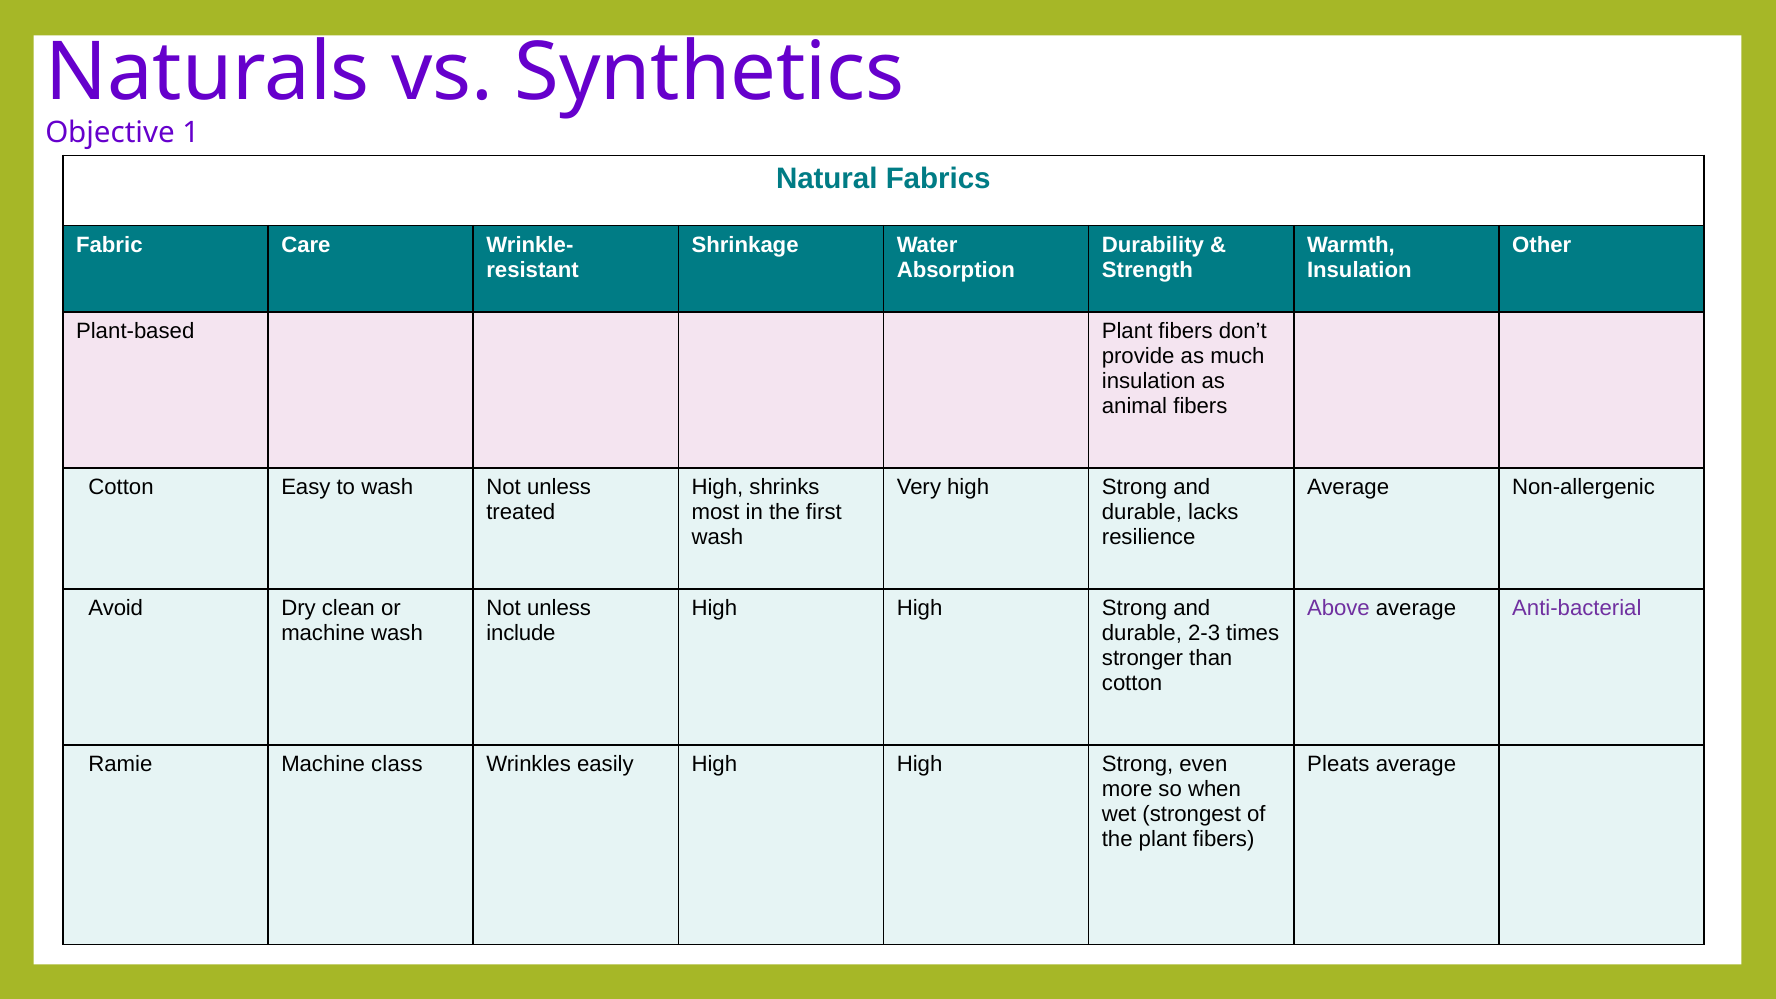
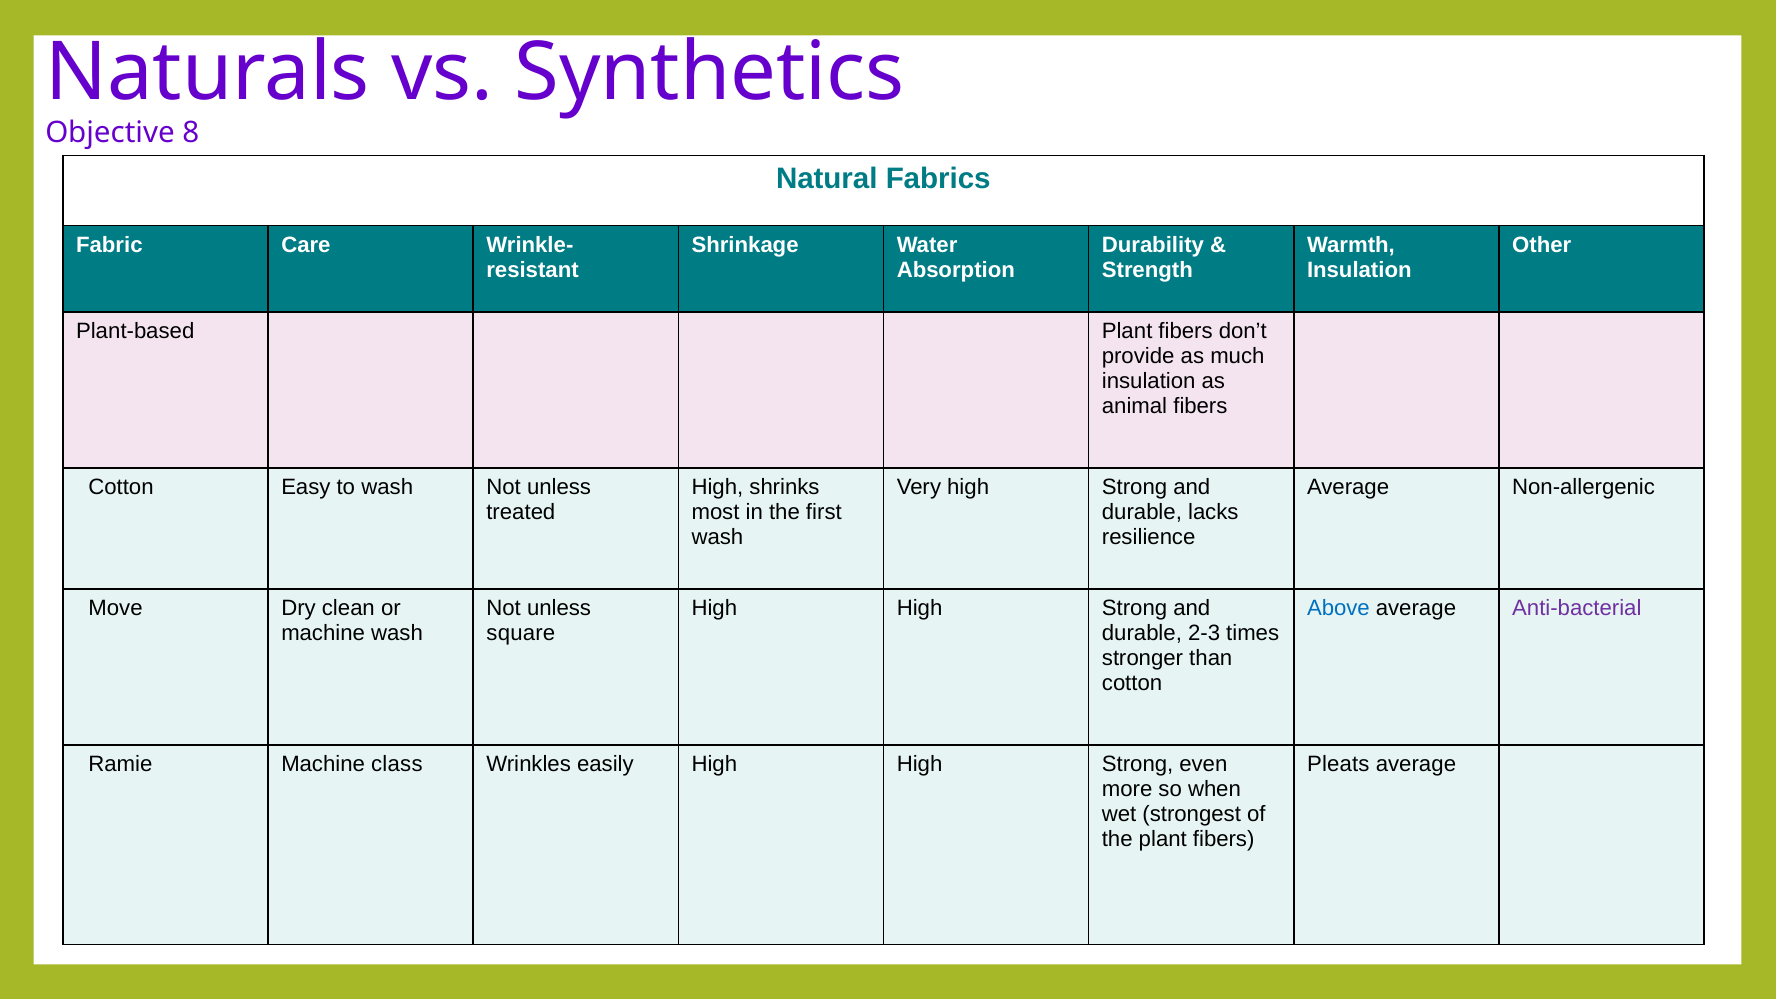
1: 1 -> 8
Avoid: Avoid -> Move
Above colour: purple -> blue
include: include -> square
